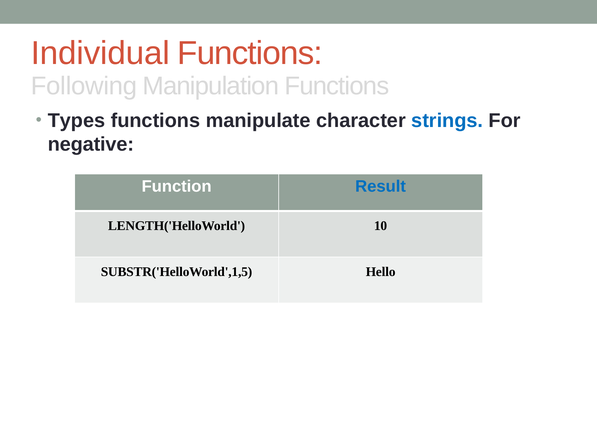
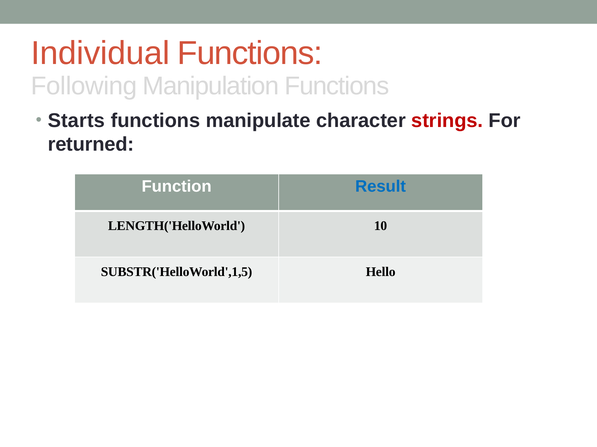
Types: Types -> Starts
strings colour: blue -> red
negative: negative -> returned
